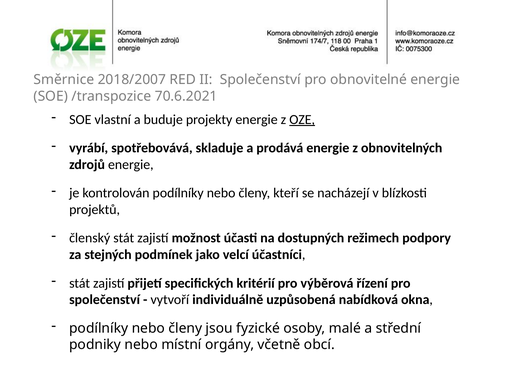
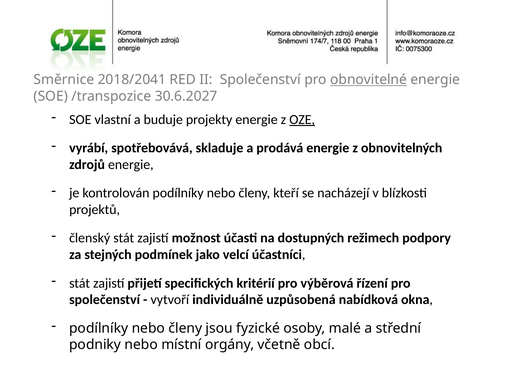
2018/2007: 2018/2007 -> 2018/2041
obnovitelné underline: none -> present
70.6.2021: 70.6.2021 -> 30.6.2027
